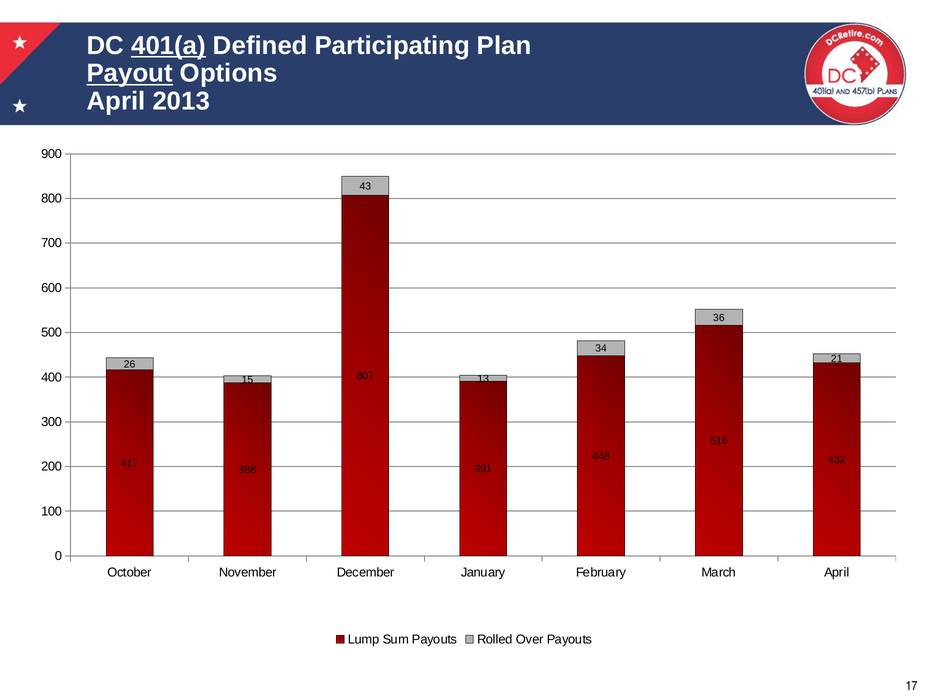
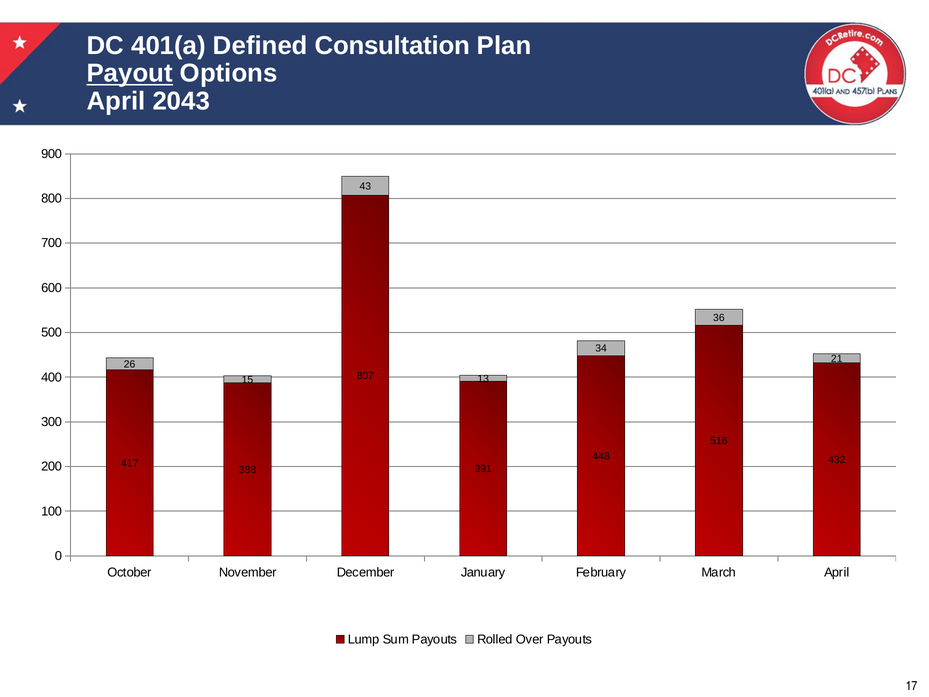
401(a underline: present -> none
Participating: Participating -> Consultation
2013: 2013 -> 2043
